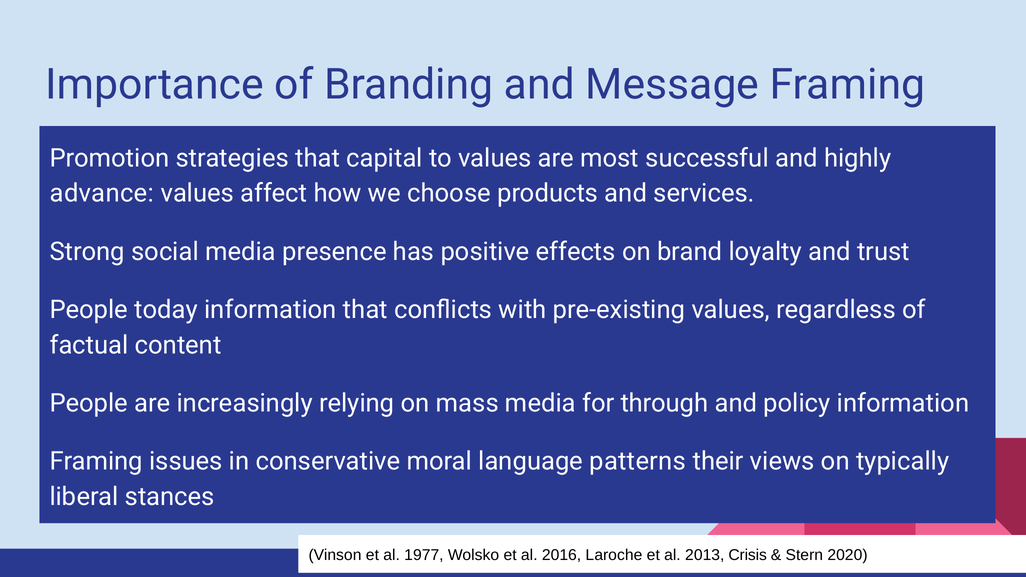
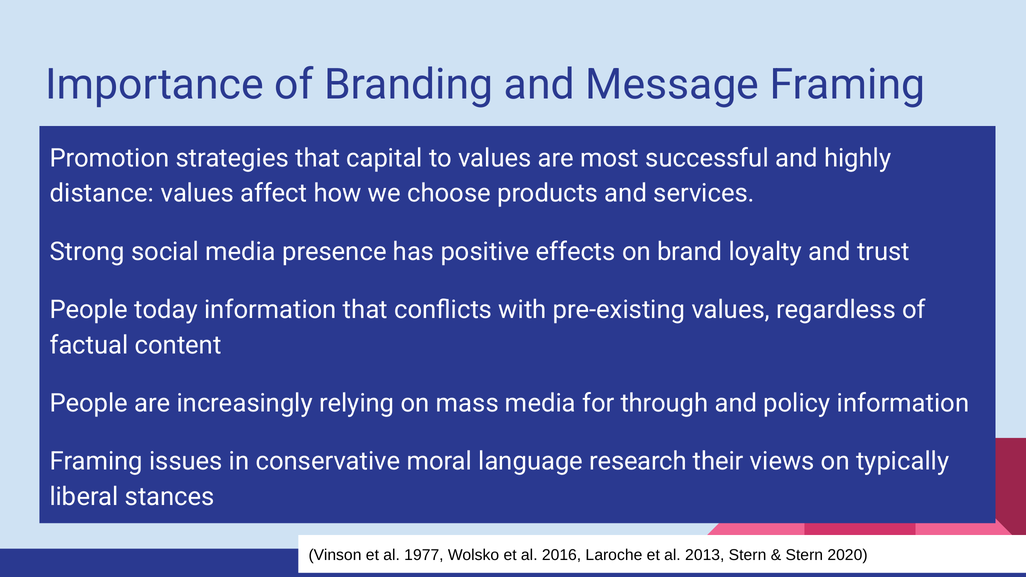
advance: advance -> distance
patterns: patterns -> research
2013 Crisis: Crisis -> Stern
